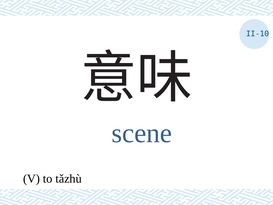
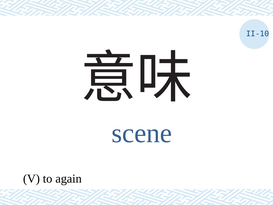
tǎzhù: tǎzhù -> again
